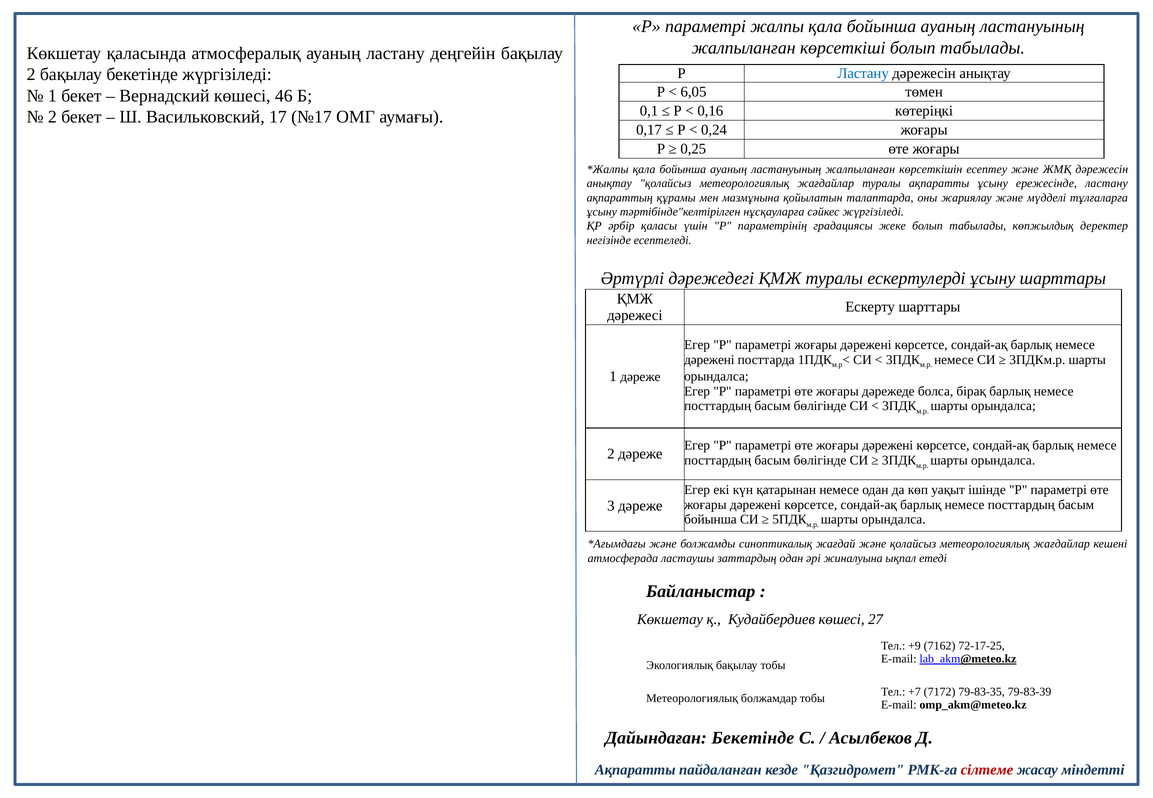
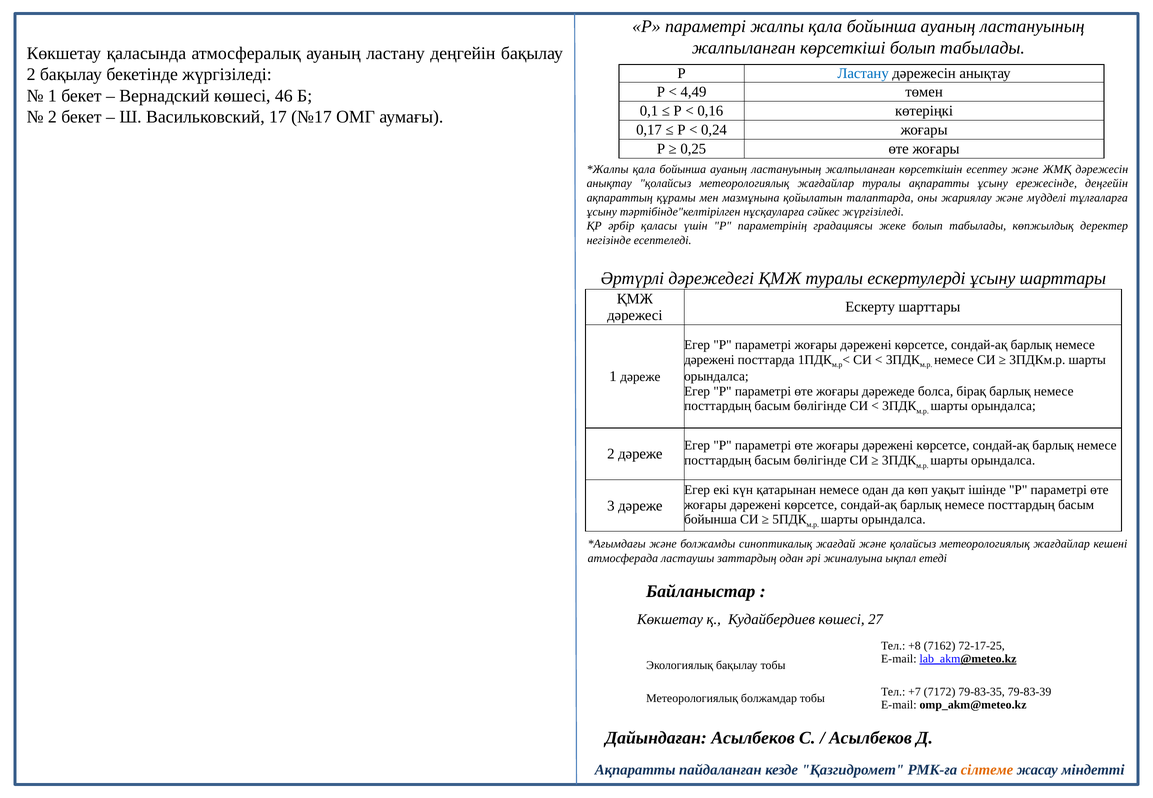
6,05: 6,05 -> 4,49
ережесінде ластану: ластану -> деңгейін
+9: +9 -> +8
Дайындаған Бекетінде: Бекетінде -> Асылбеков
сілтеме colour: red -> orange
